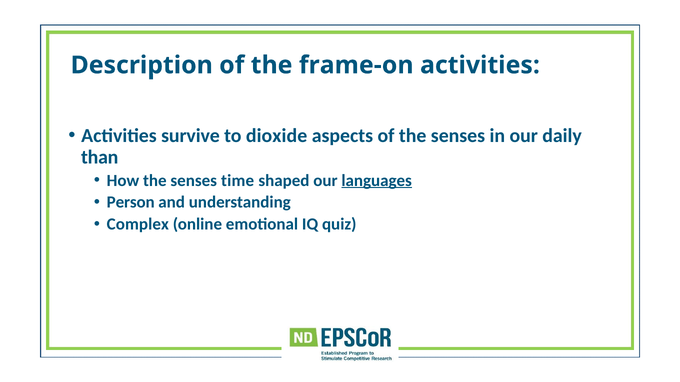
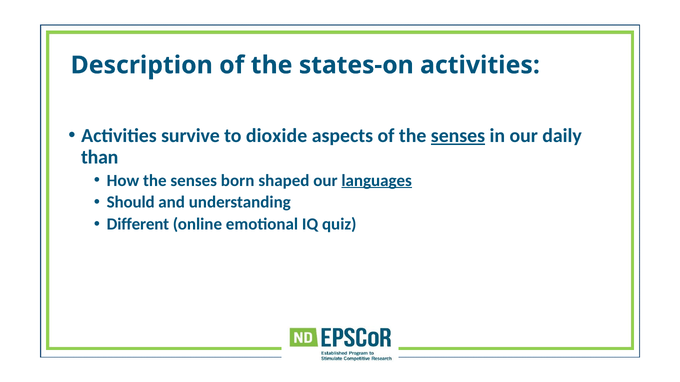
frame-on: frame-on -> states-on
senses at (458, 136) underline: none -> present
time: time -> born
Person: Person -> Should
Complex: Complex -> Different
